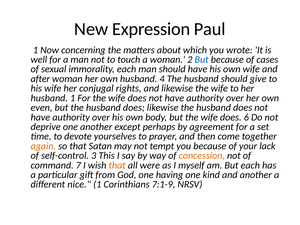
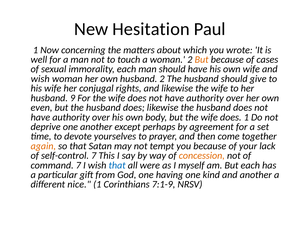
Expression: Expression -> Hesitation
But at (202, 60) colour: blue -> orange
after at (40, 79): after -> wish
husband 4: 4 -> 2
husband 1: 1 -> 9
does 6: 6 -> 1
self-control 3: 3 -> 7
that at (117, 165) colour: orange -> blue
